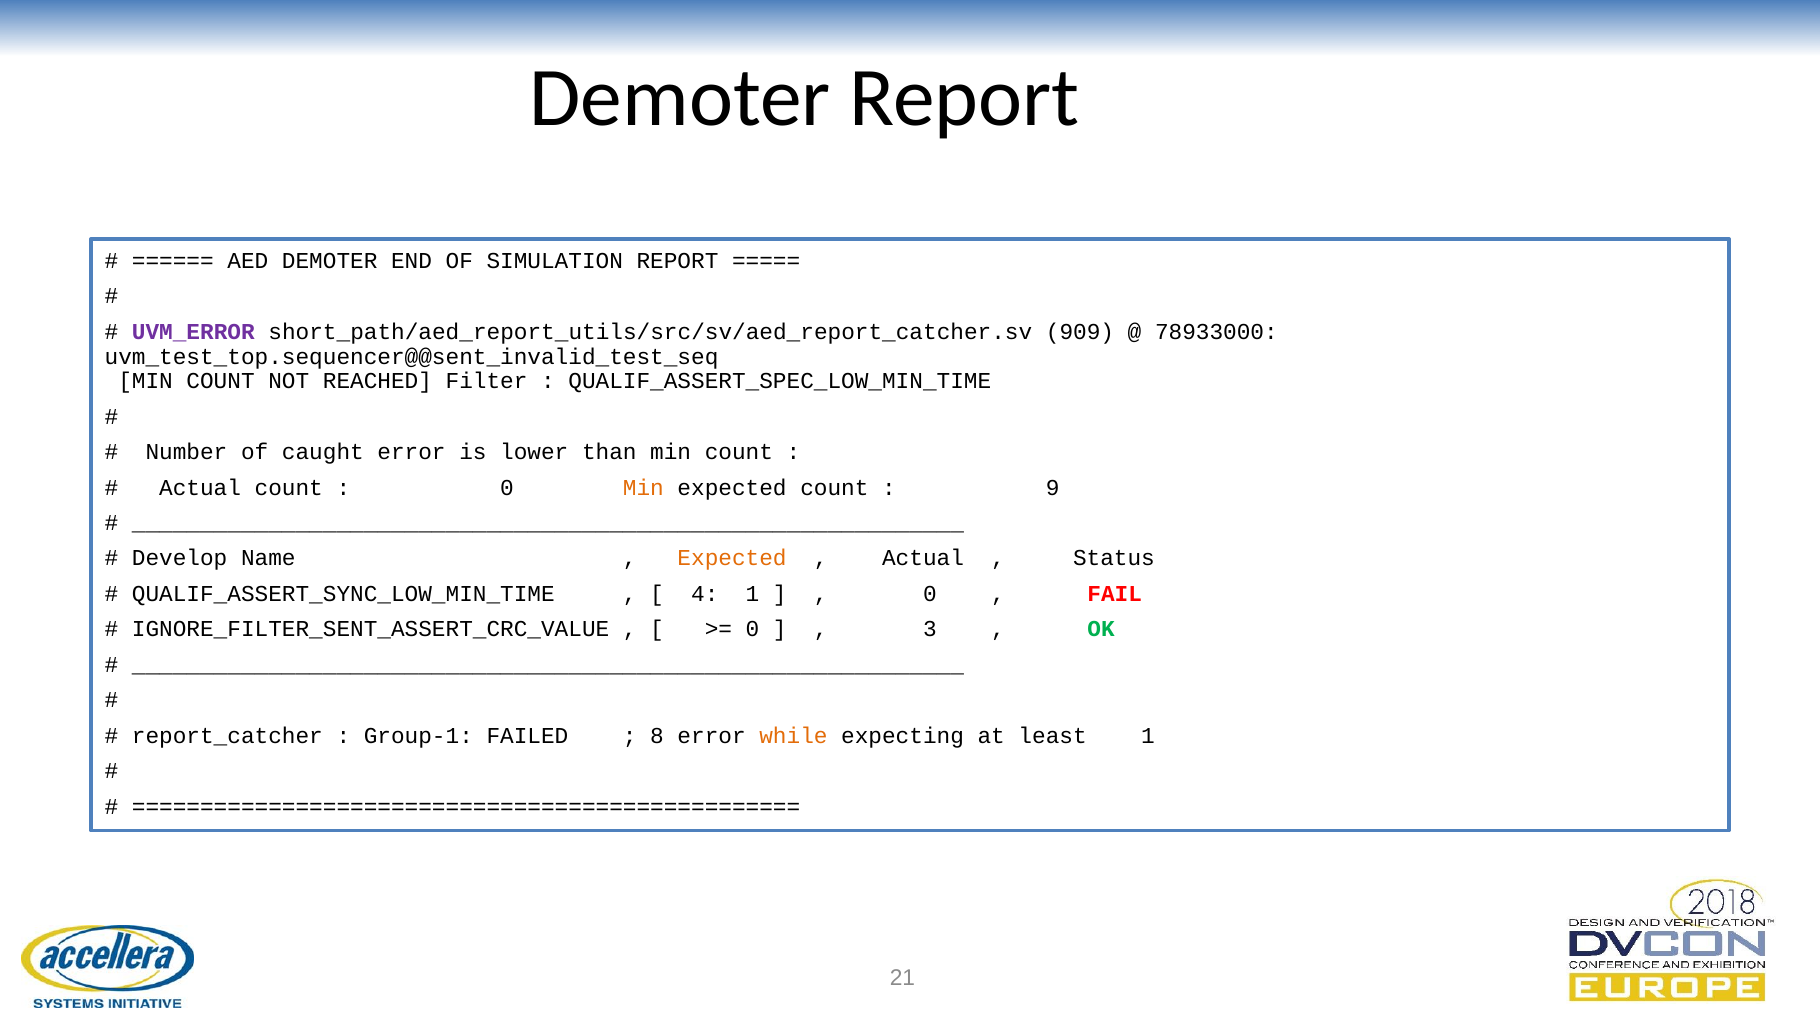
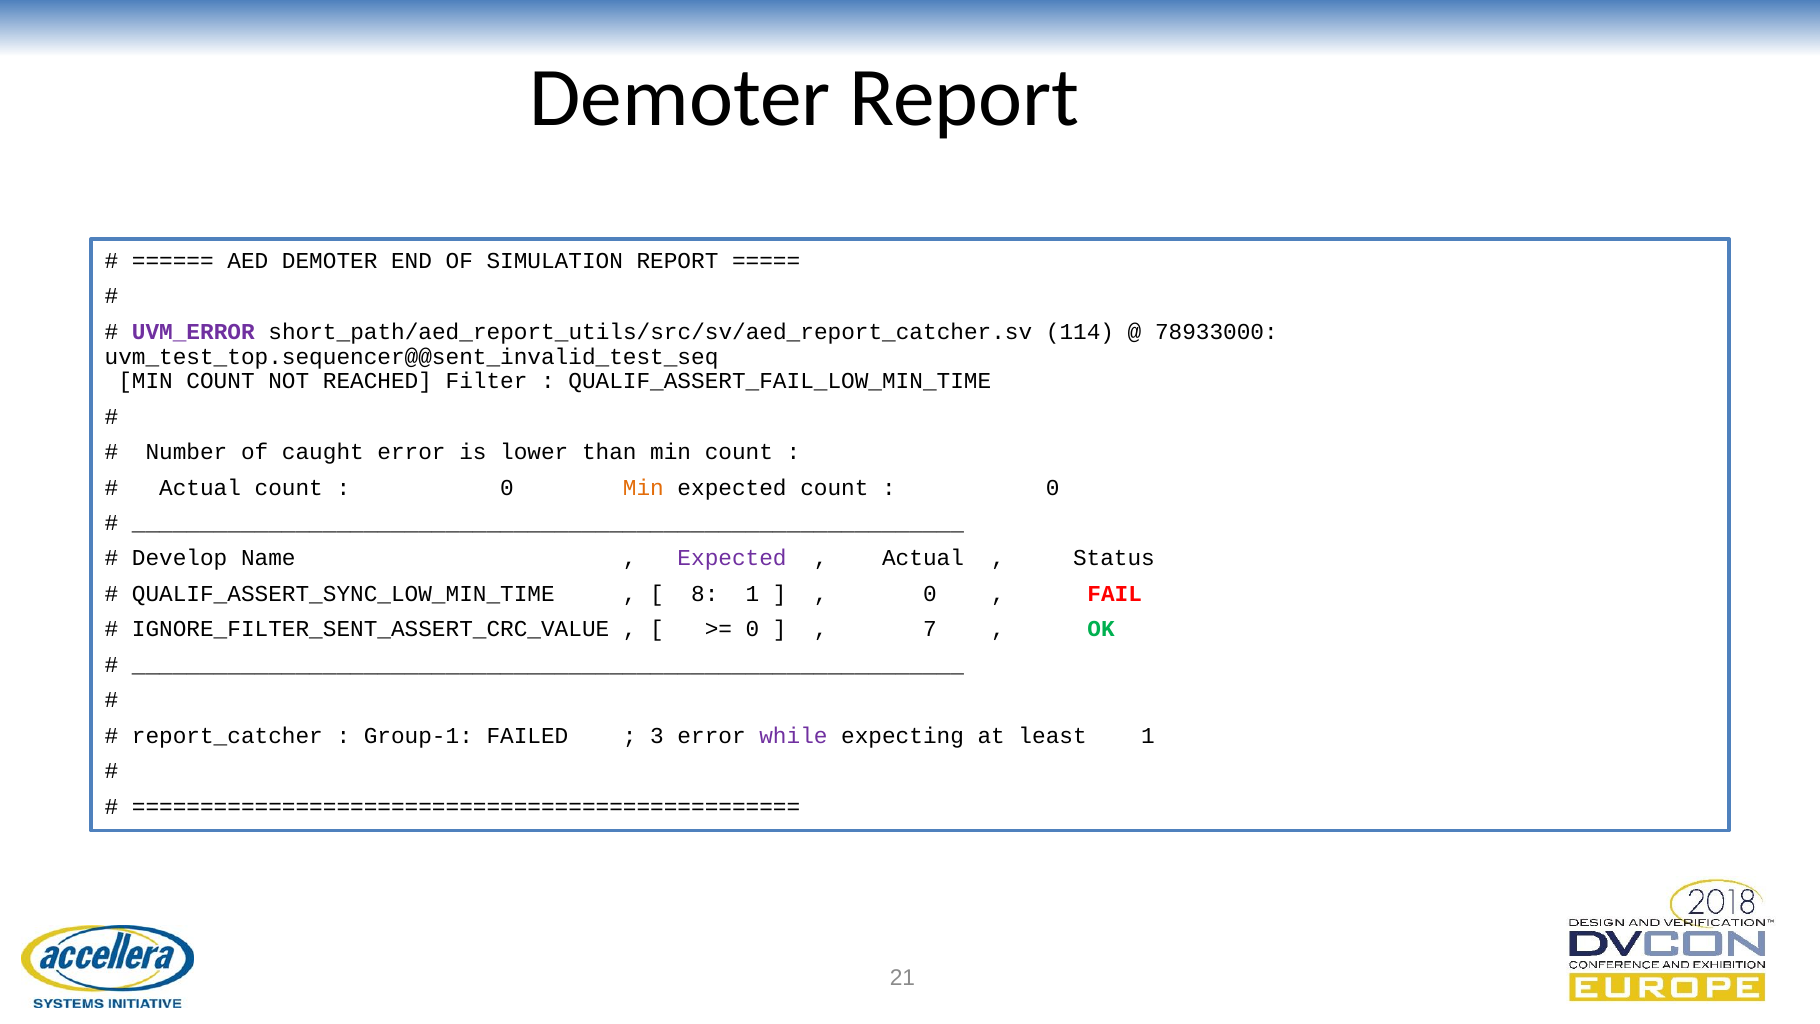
909: 909 -> 114
QUALIF_ASSERT_SPEC_LOW_MIN_TIME: QUALIF_ASSERT_SPEC_LOW_MIN_TIME -> QUALIF_ASSERT_FAIL_LOW_MIN_TIME
9 at (1053, 487): 9 -> 0
Expected at (732, 558) colour: orange -> purple
4: 4 -> 8
3: 3 -> 7
8: 8 -> 3
while colour: orange -> purple
